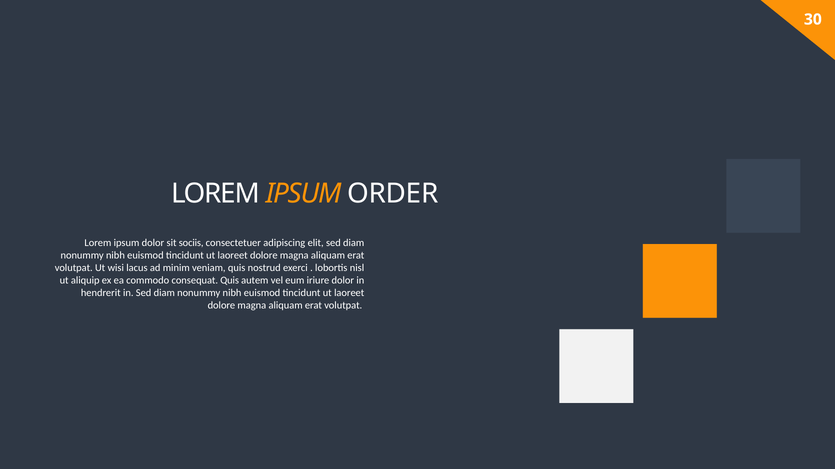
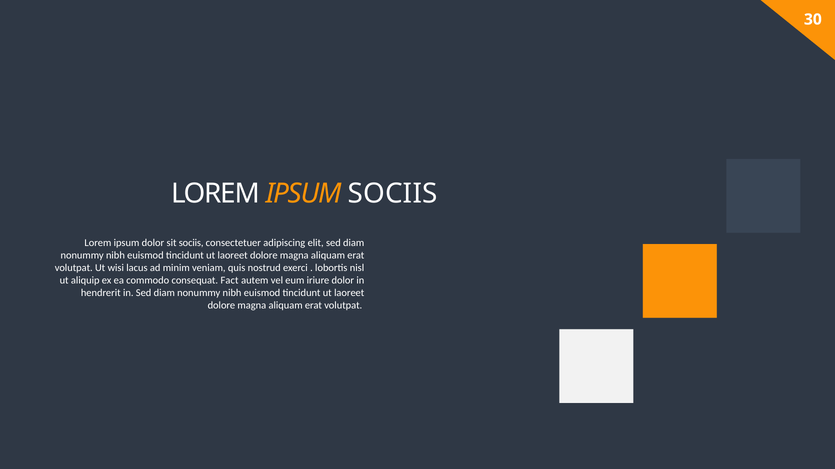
IPSUM ORDER: ORDER -> SOCIIS
consequat Quis: Quis -> Fact
